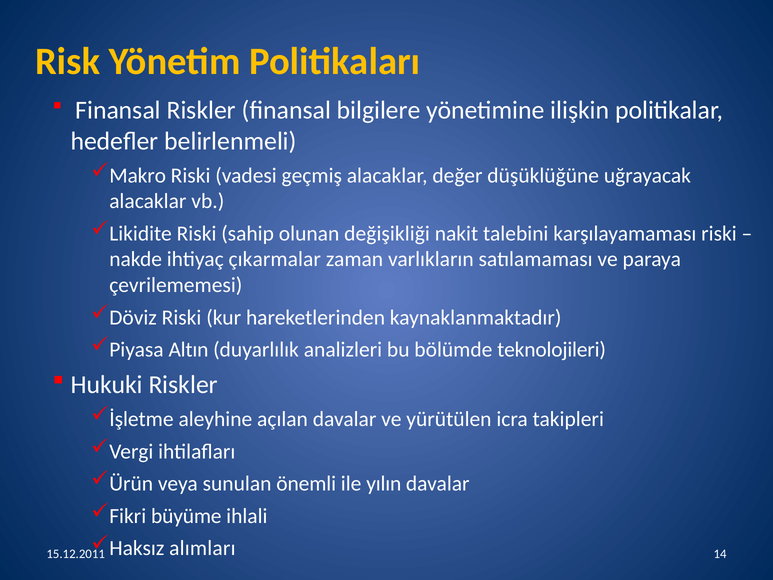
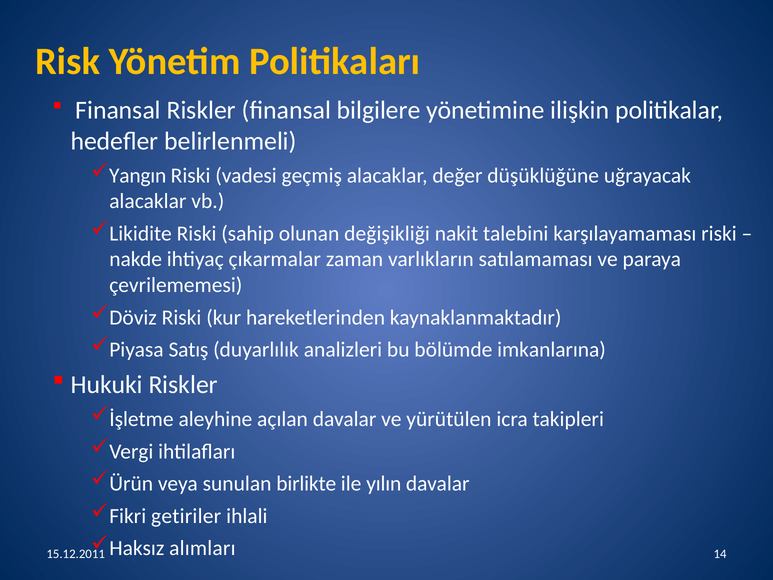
Makro: Makro -> Yangın
Altın: Altın -> Satış
teknolojileri: teknolojileri -> imkanlarına
önemli: önemli -> birlikte
büyüme: büyüme -> getiriler
